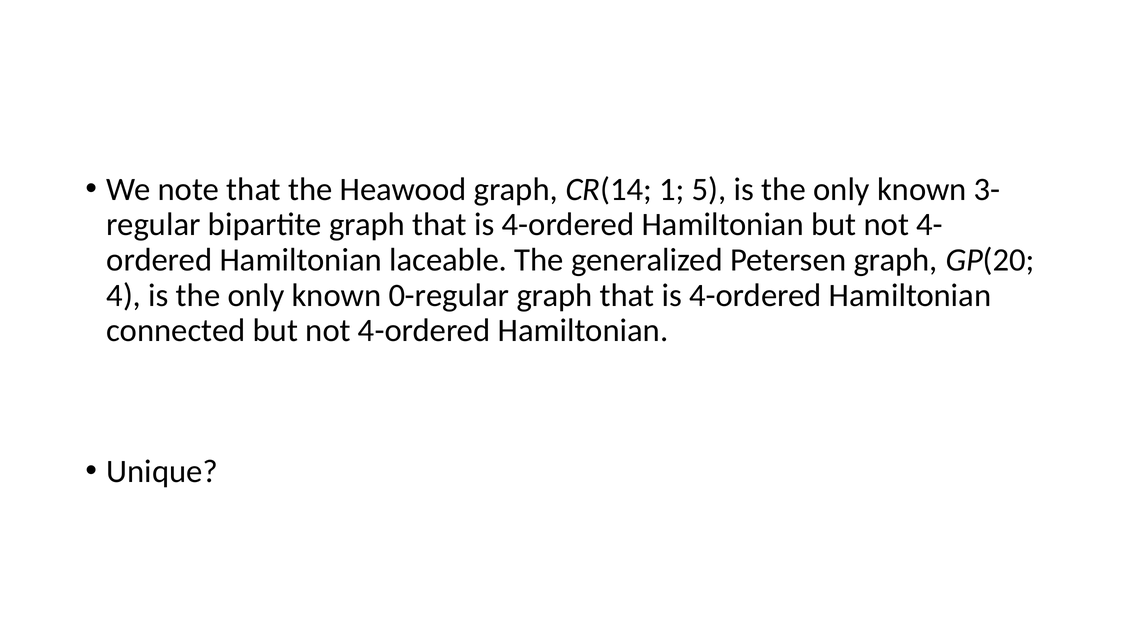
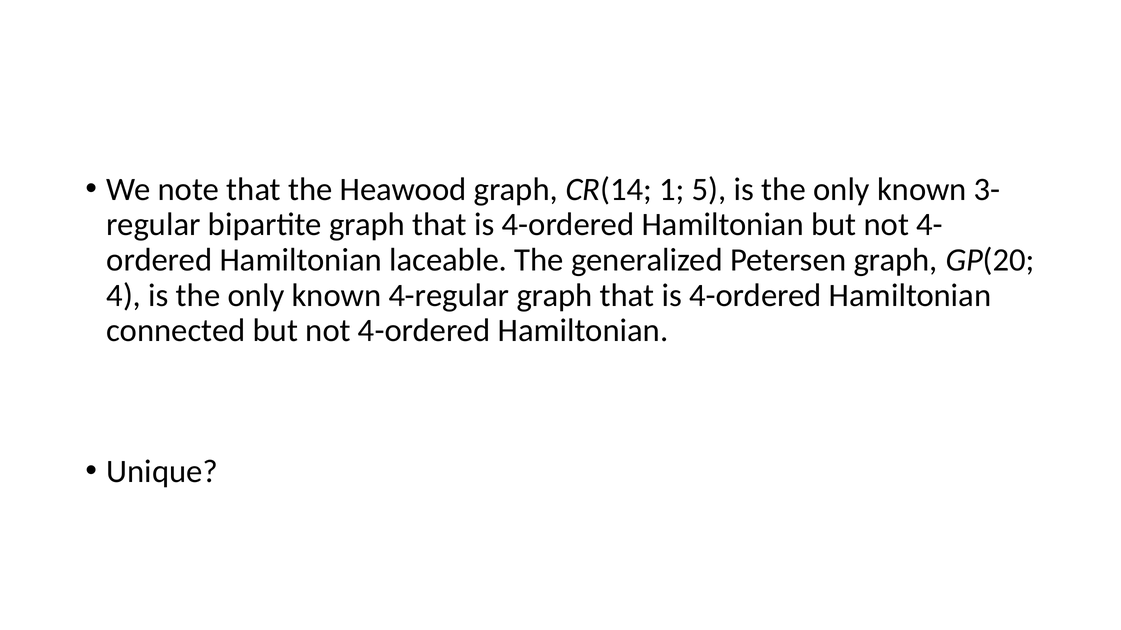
0-regular: 0-regular -> 4-regular
